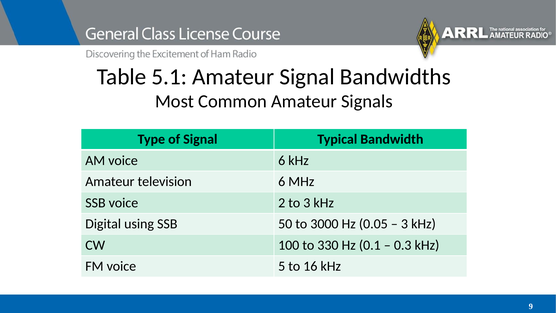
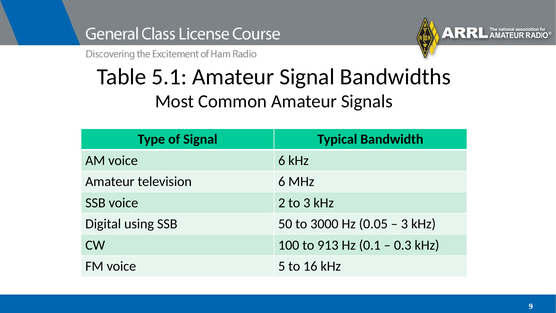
330: 330 -> 913
